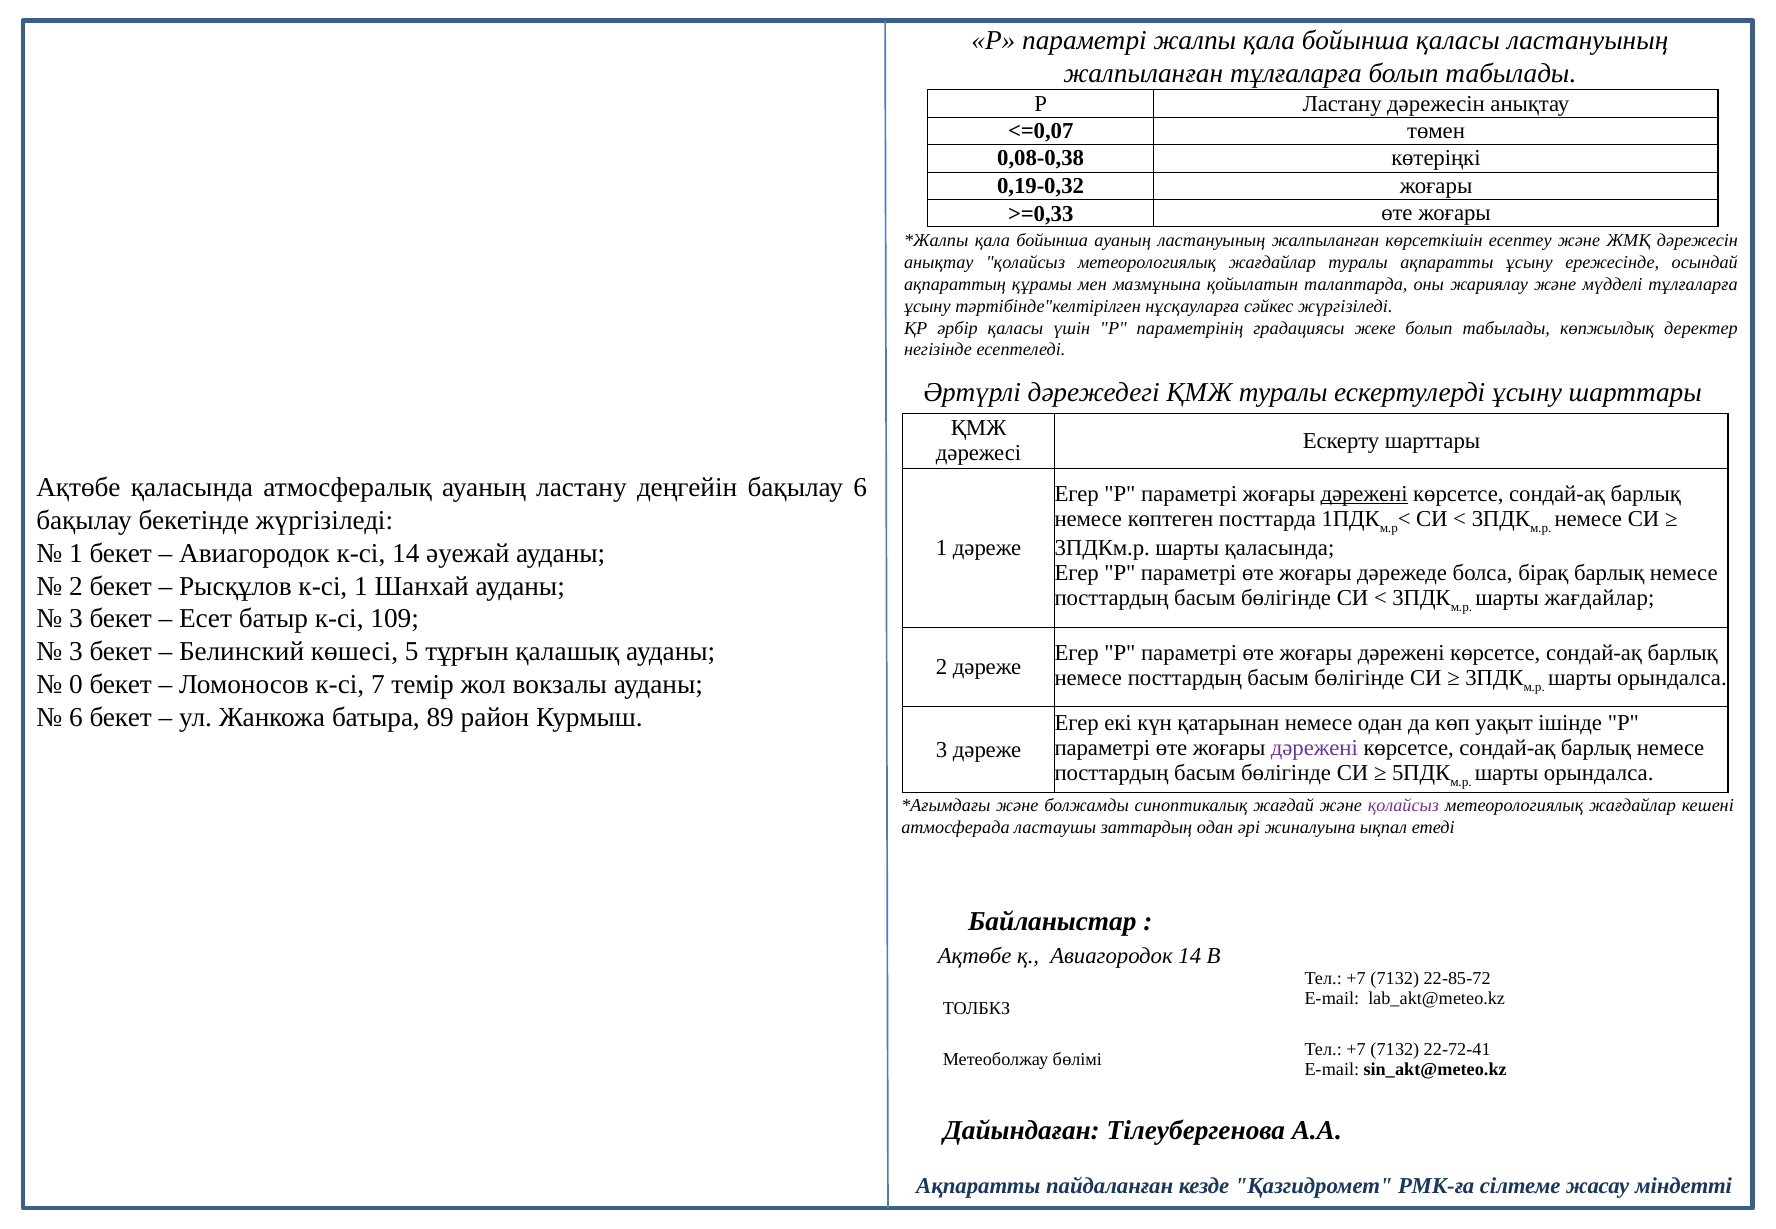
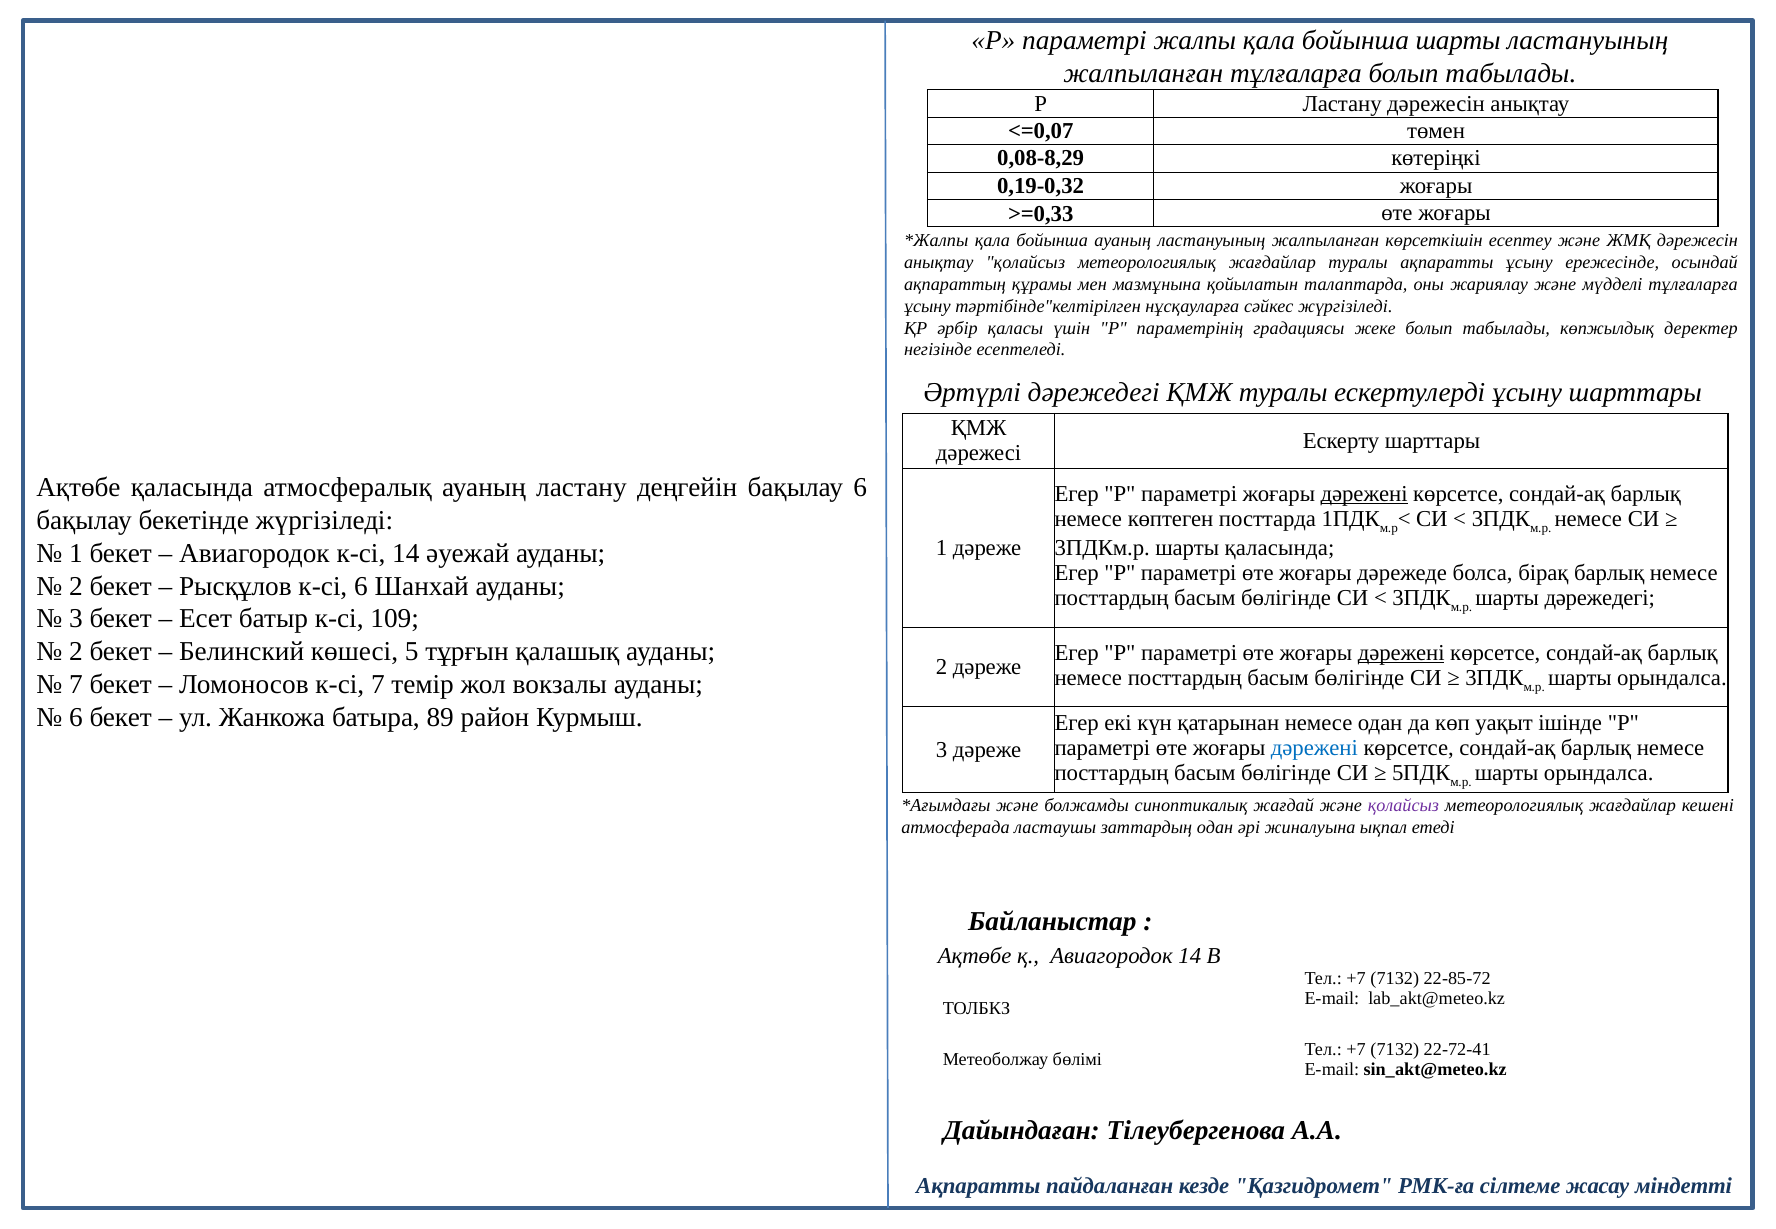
бойынша қаласы: қаласы -> шарты
0,08-0,38: 0,08-0,38 -> 0,08-8,29
к-сі 1: 1 -> 6
шарты жағдайлар: жағдайлар -> дәрежедегі
3 at (76, 652): 3 -> 2
дәрежені at (1401, 653) underline: none -> present
0 at (76, 685): 0 -> 7
дәрежені at (1314, 748) colour: purple -> blue
